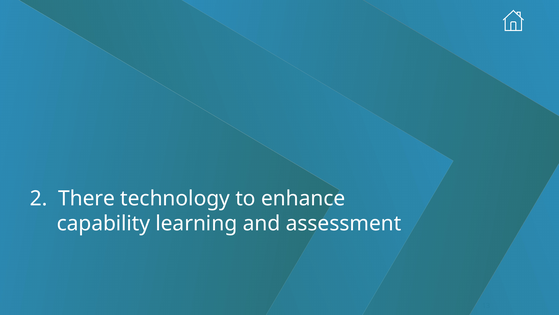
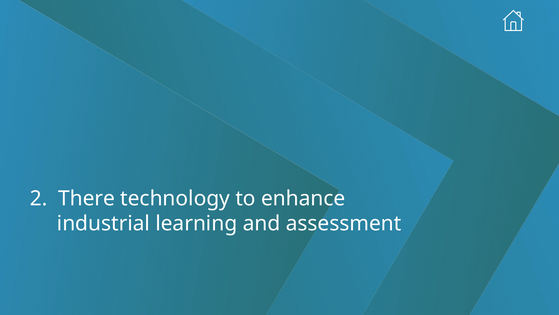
capability: capability -> industrial
